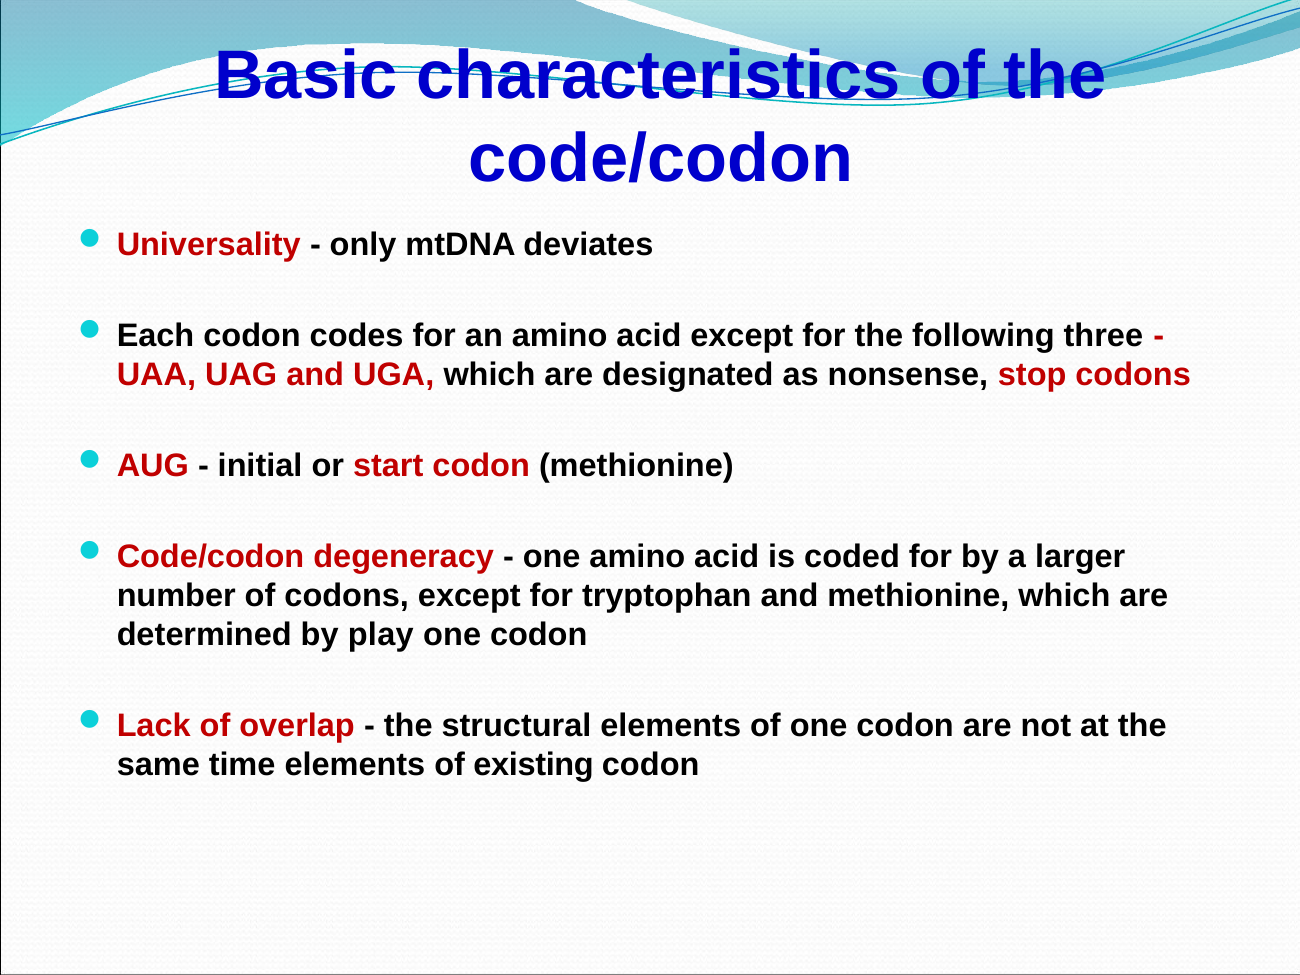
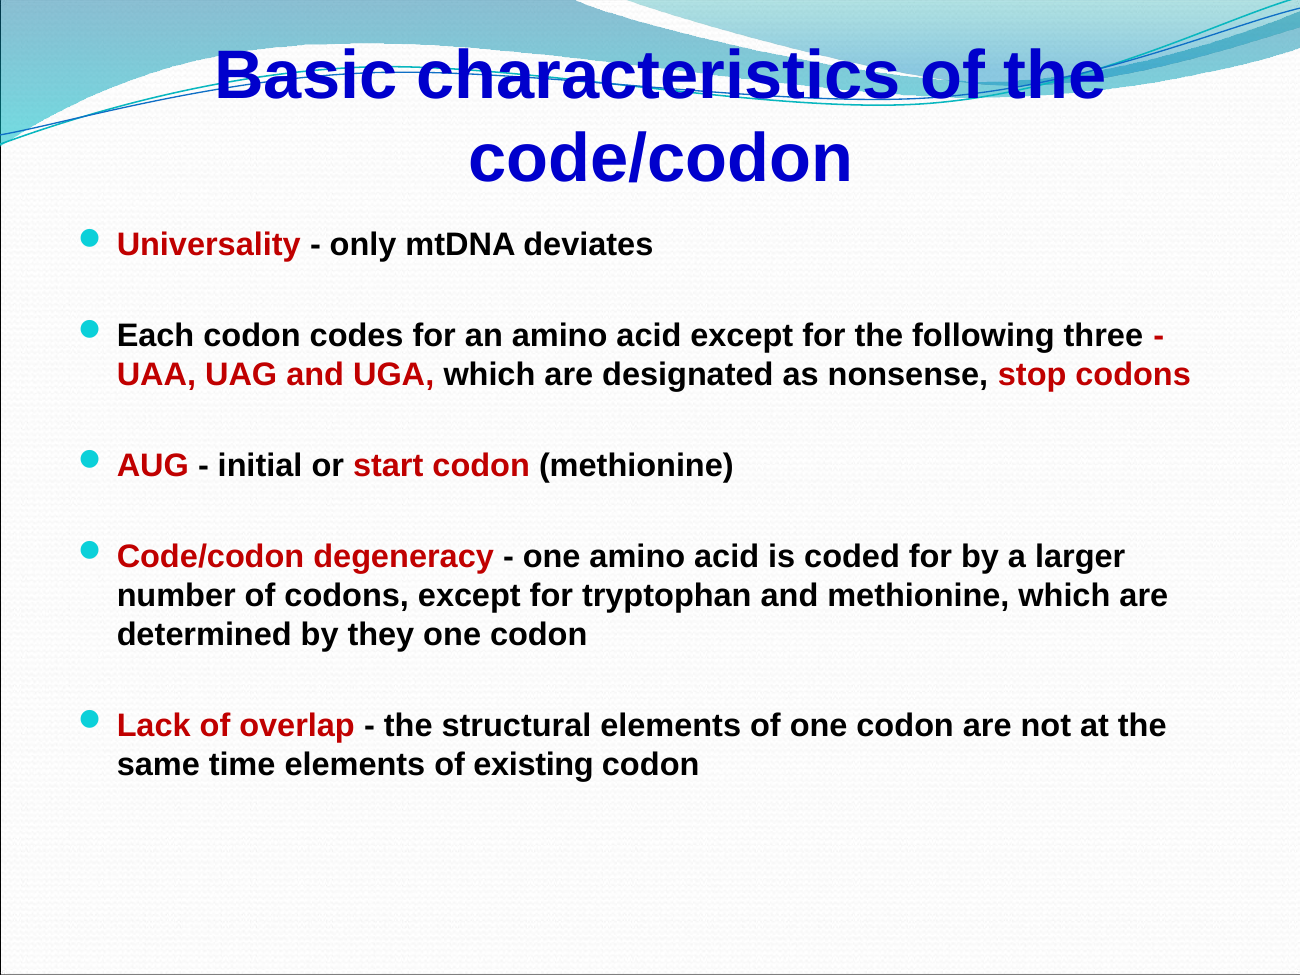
play: play -> they
